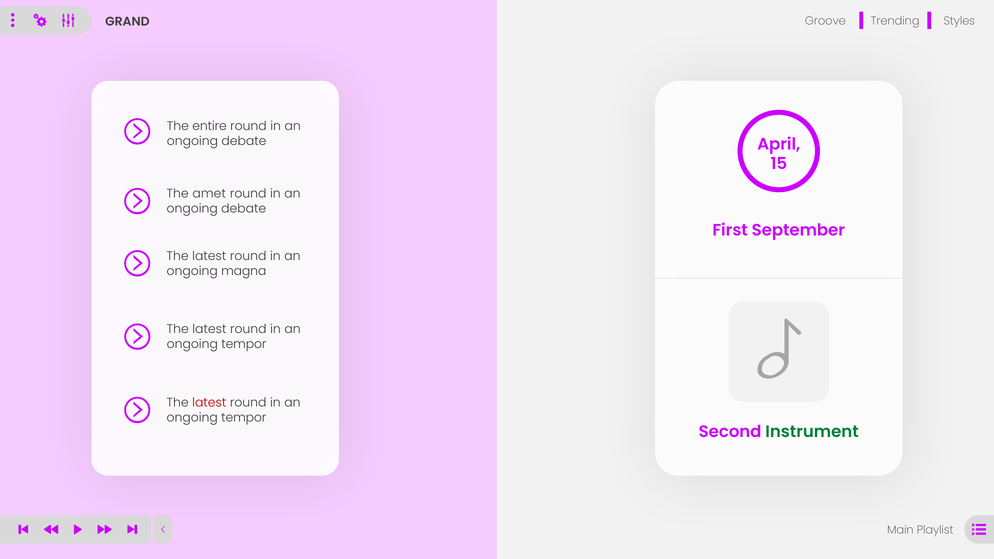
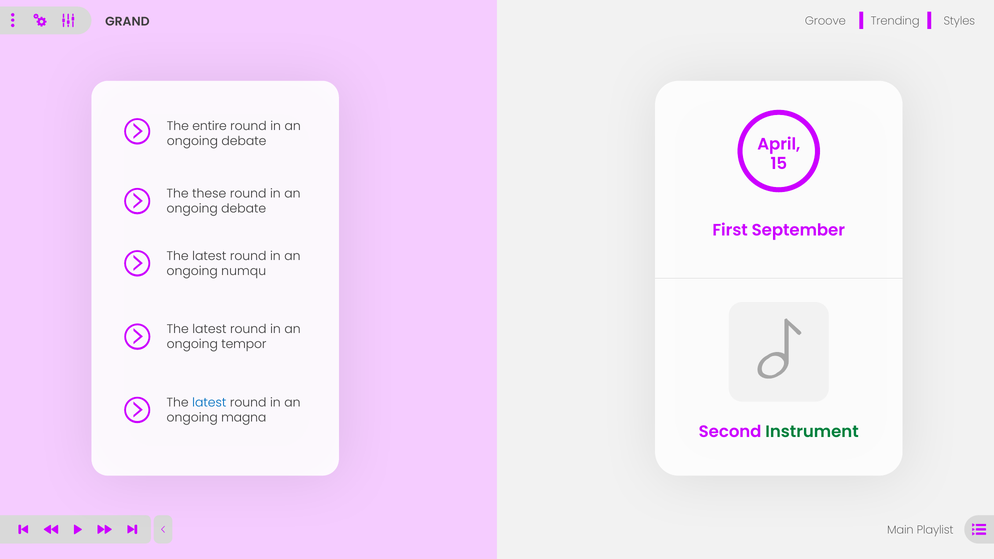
amet: amet -> these
magna: magna -> numqu
latest at (209, 403) colour: red -> blue
tempor at (244, 418): tempor -> magna
